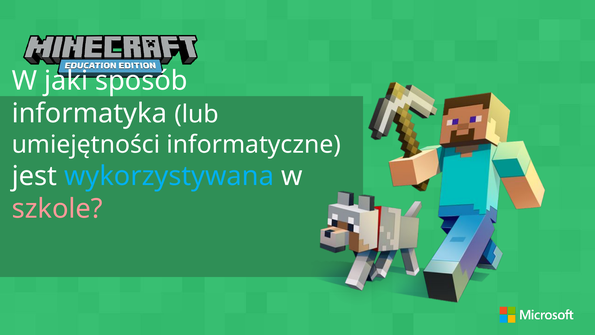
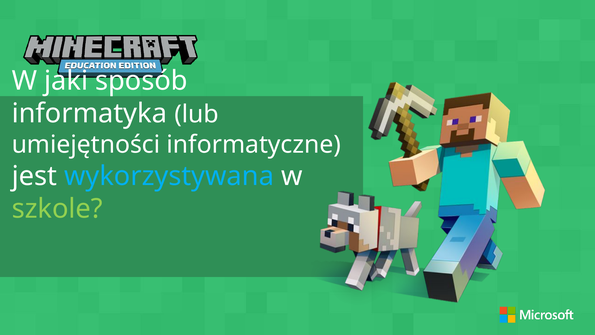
szkole colour: pink -> light green
